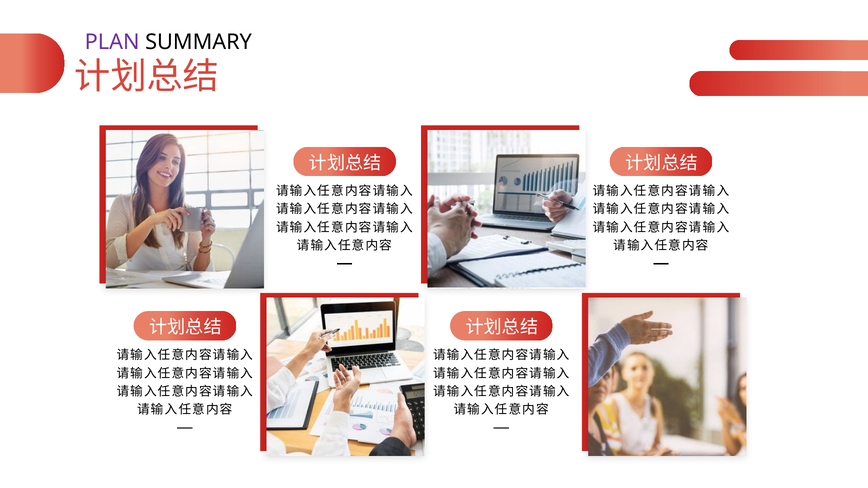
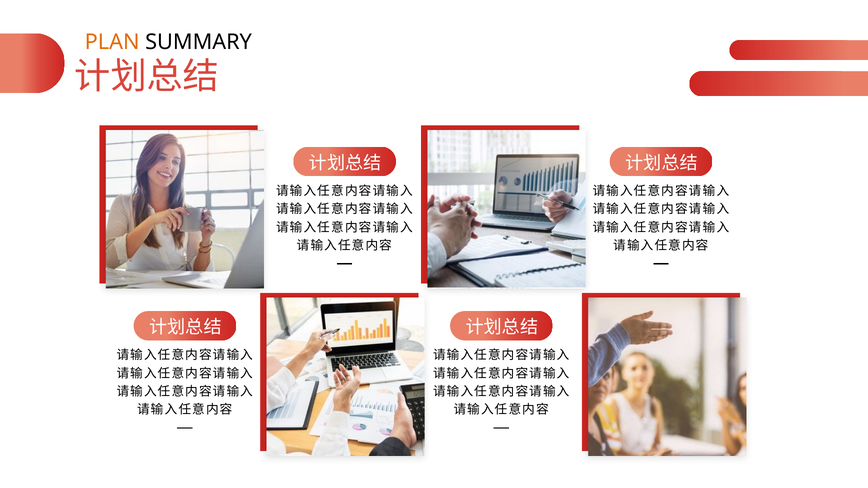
PLAN colour: purple -> orange
